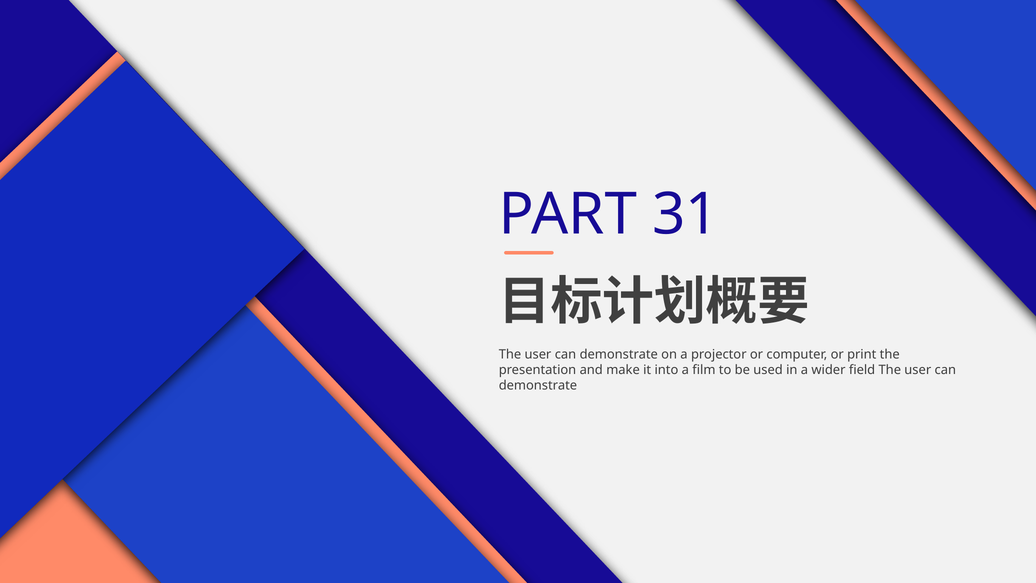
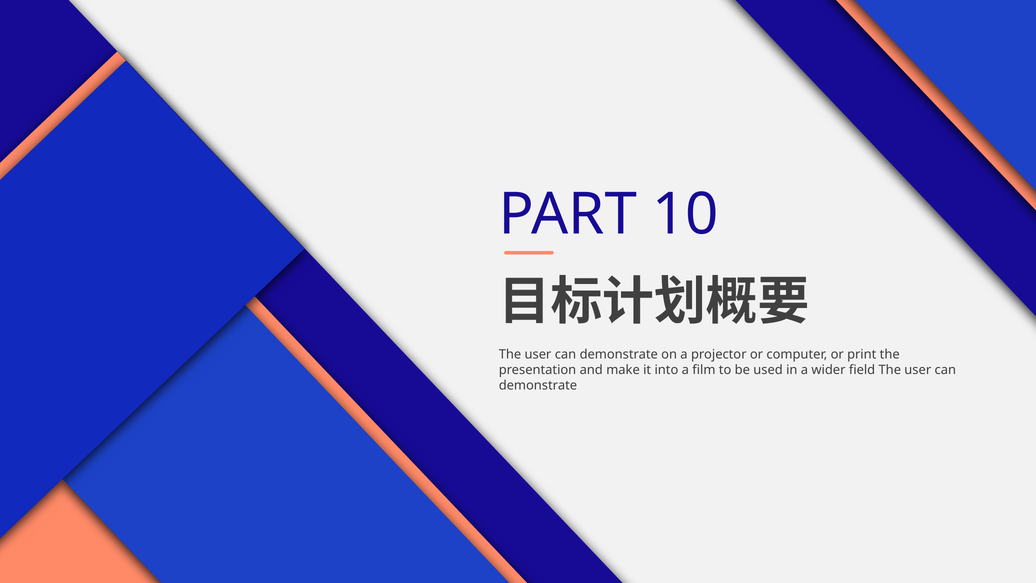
31: 31 -> 10
